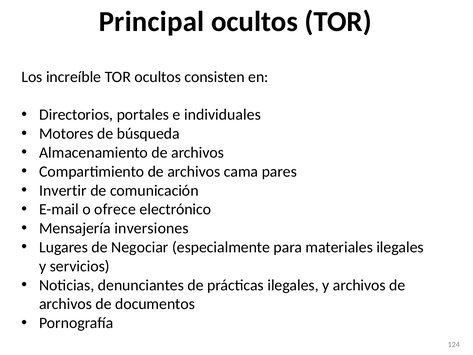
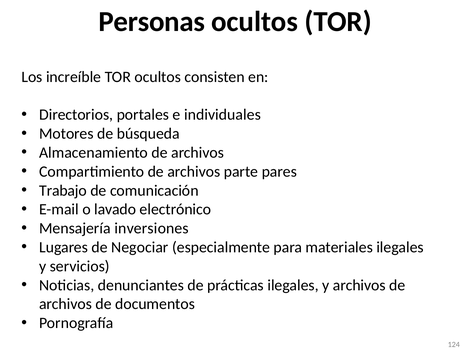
Principal: Principal -> Personas
cama: cama -> parte
Invertir: Invertir -> Trabajo
ofrece: ofrece -> lavado
